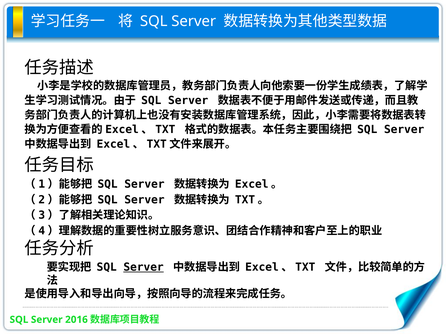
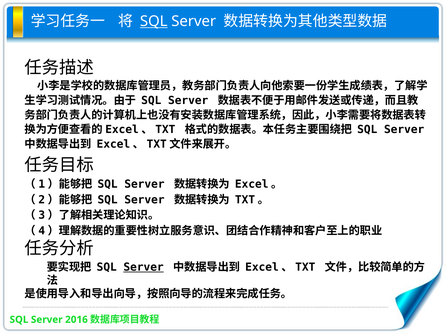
SQL at (154, 21) underline: none -> present
